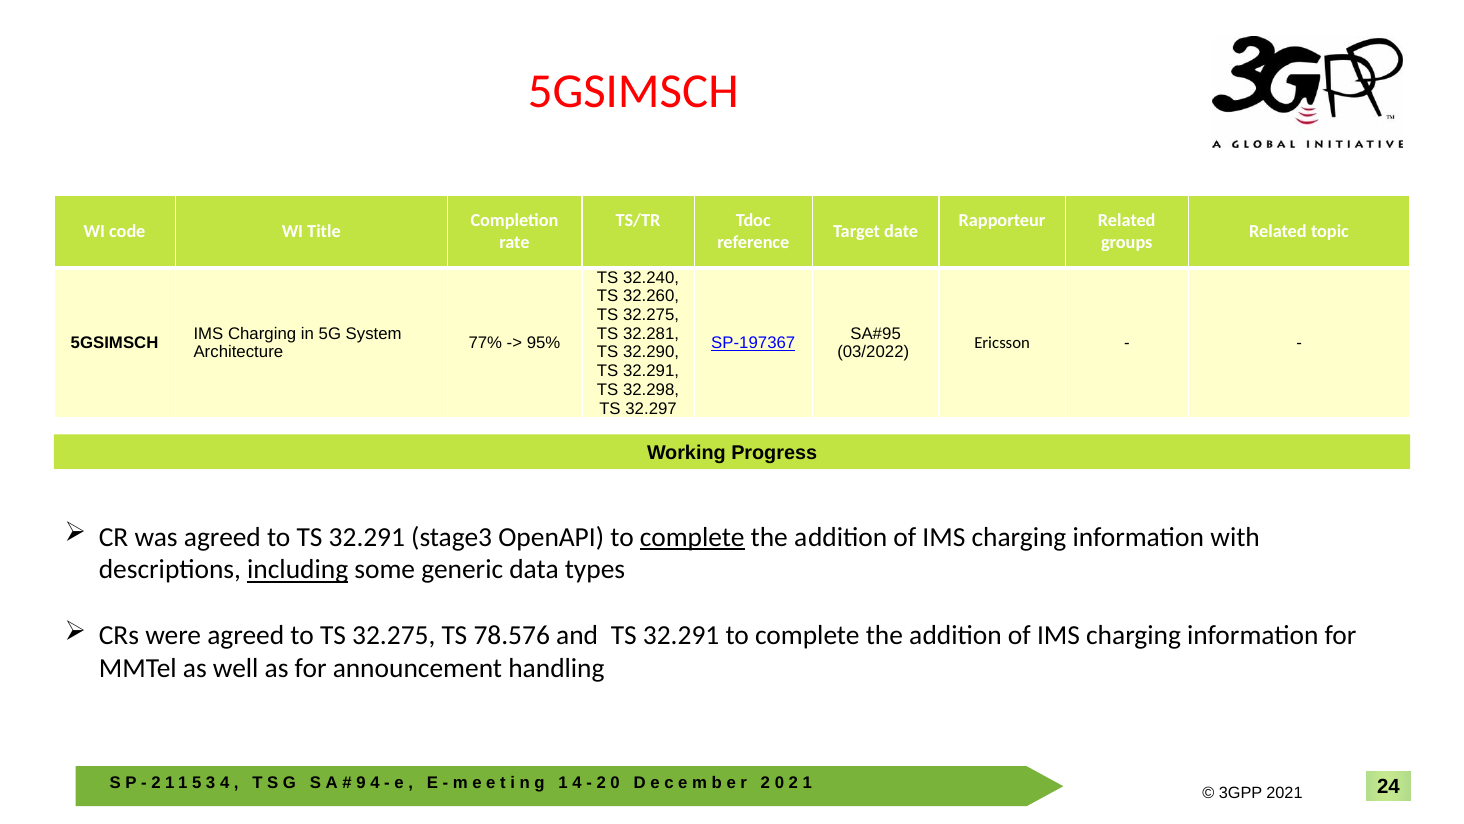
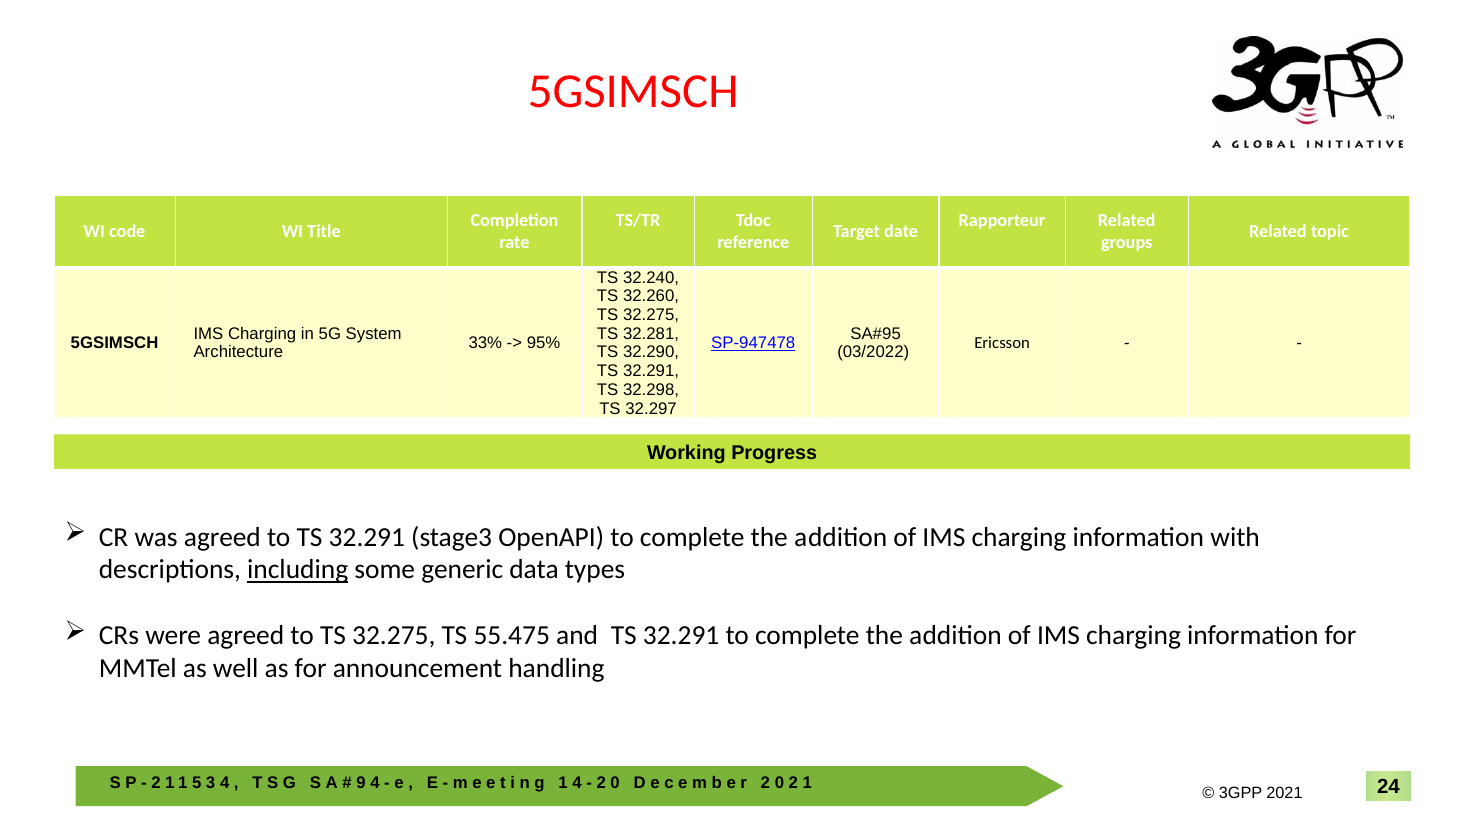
77%: 77% -> 33%
SP-197367: SP-197367 -> SP-947478
complete at (692, 537) underline: present -> none
78.576: 78.576 -> 55.475
